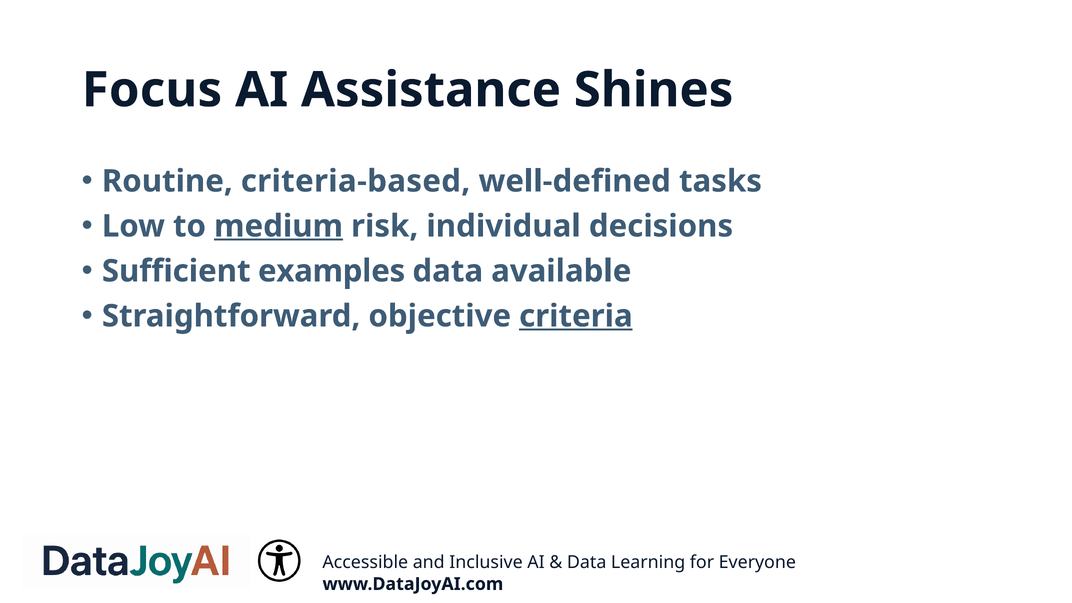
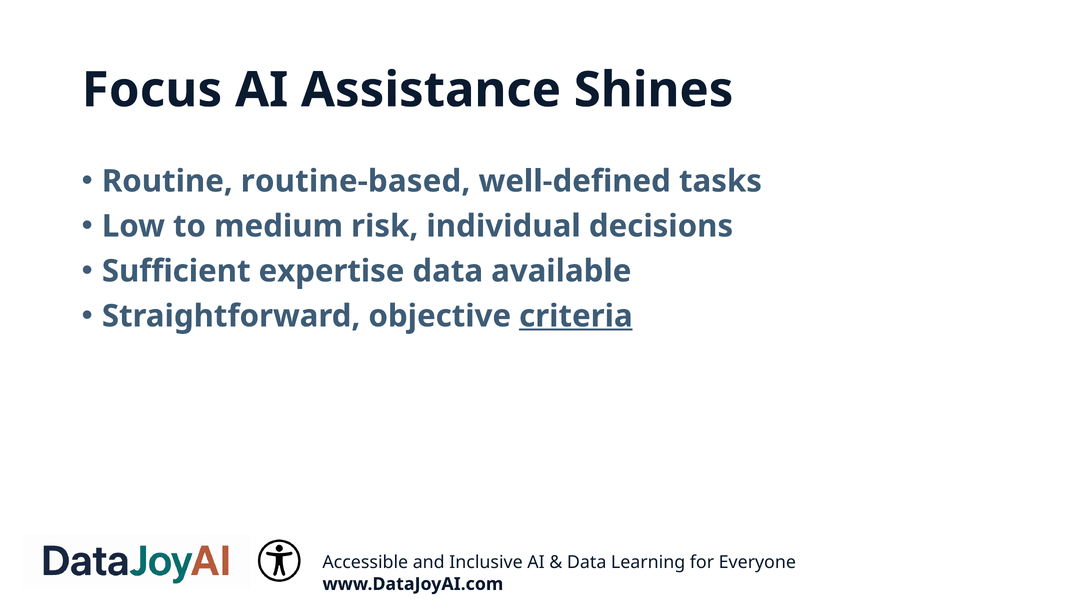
criteria-based: criteria-based -> routine-based
medium underline: present -> none
examples: examples -> expertise
